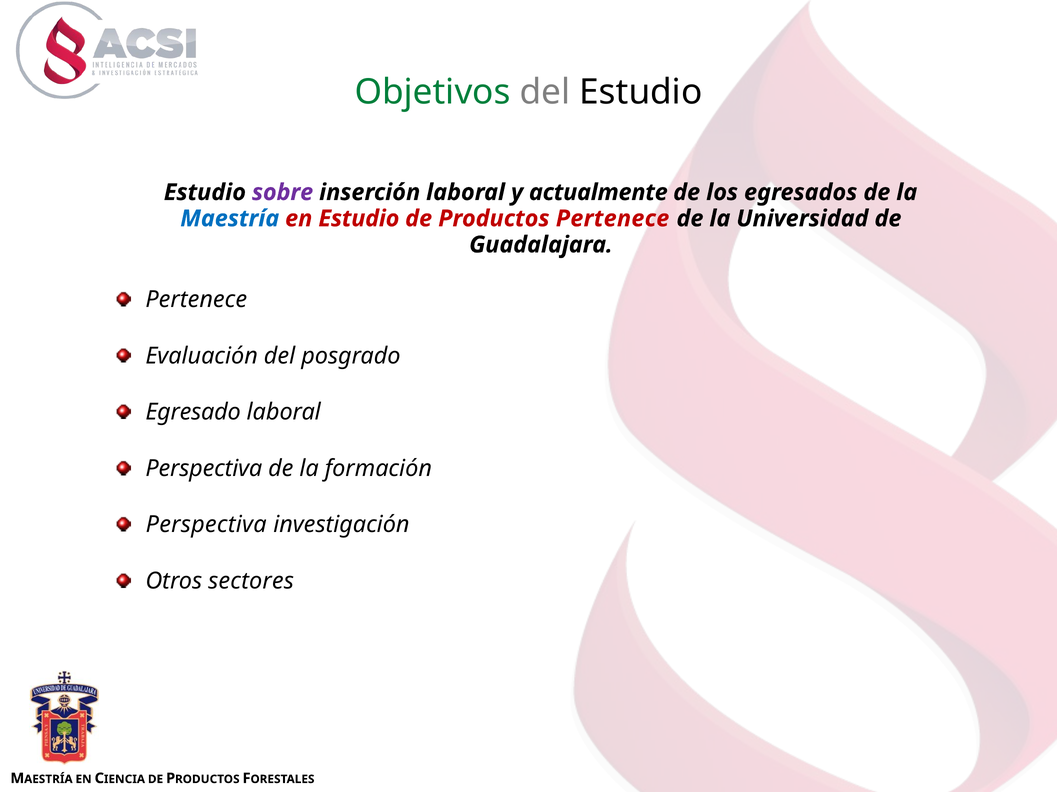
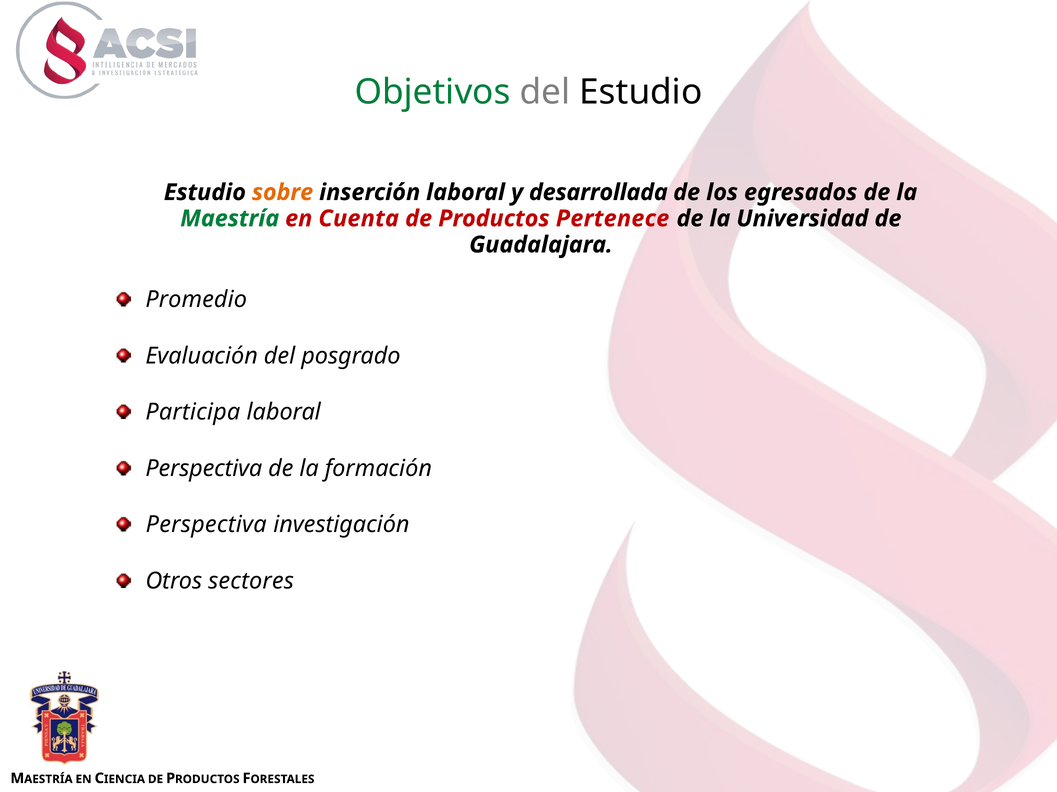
sobre colour: purple -> orange
actualmente: actualmente -> desarrollada
Maestría at (230, 219) colour: blue -> green
en Estudio: Estudio -> Cuenta
Pertenece at (196, 300): Pertenece -> Promedio
Egresado: Egresado -> Participa
